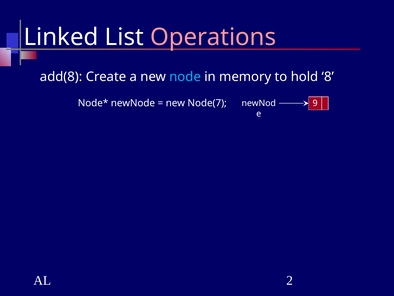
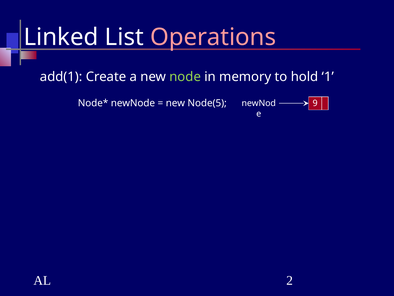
add(8: add(8 -> add(1
node colour: light blue -> light green
8: 8 -> 1
Node(7: Node(7 -> Node(5
